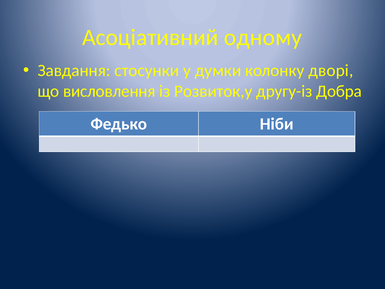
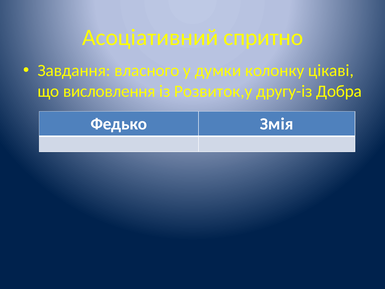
одному: одному -> спритно
стосунки: стосунки -> власного
дворі: дворі -> цікаві
Ніби: Ніби -> Змія
